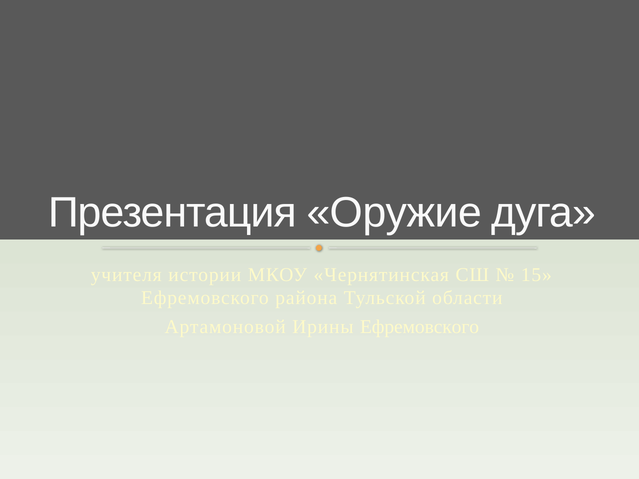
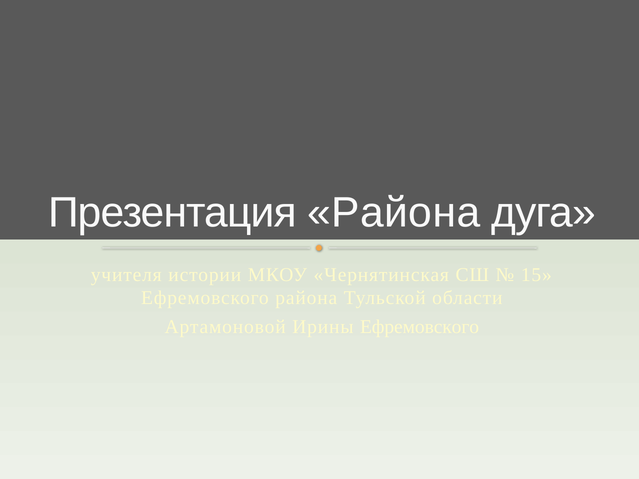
Презентация Оружие: Оружие -> Района
